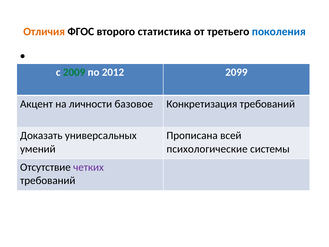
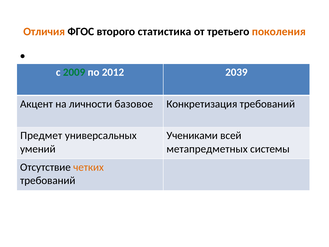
поколения colour: blue -> orange
2099: 2099 -> 2039
Доказать: Доказать -> Предмет
Прописана: Прописана -> Учениками
психологические: психологические -> метапредметных
четких colour: purple -> orange
